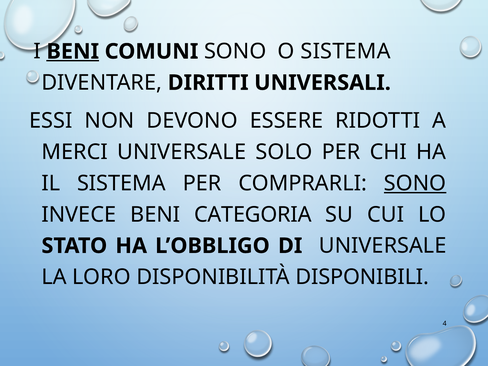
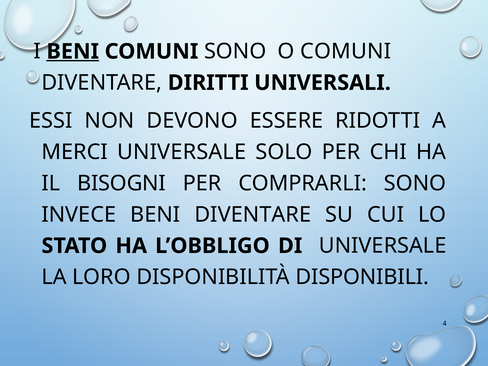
O SISTEMA: SISTEMA -> COMUNI
IL SISTEMA: SISTEMA -> BISOGNI
SONO at (415, 183) underline: present -> none
BENI CATEGORIA: CATEGORIA -> DIVENTARE
